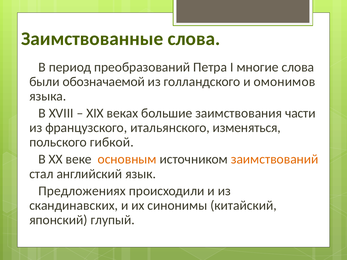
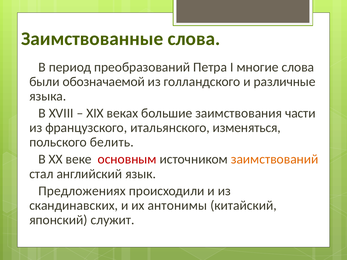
омонимов: омонимов -> различные
гибкой: гибкой -> белить
основным colour: orange -> red
синонимы: синонимы -> антонимы
глупый: глупый -> служит
